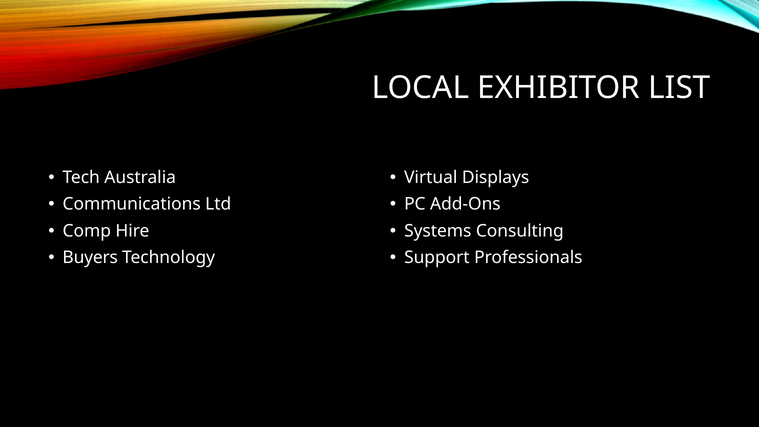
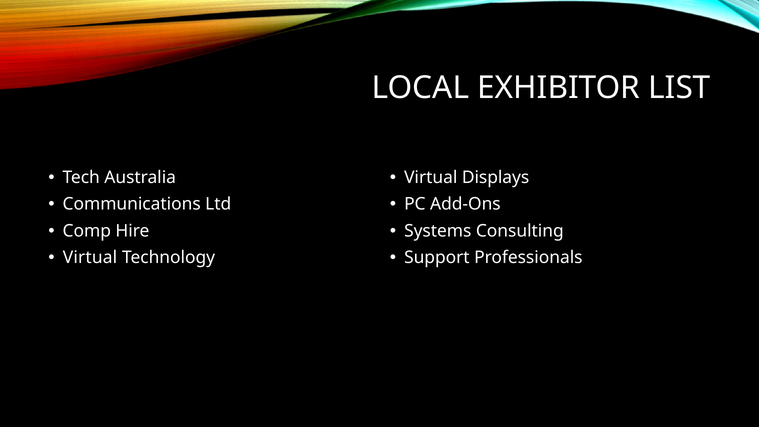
Buyers at (90, 258): Buyers -> Virtual
